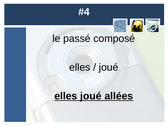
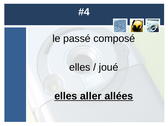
elles joué: joué -> aller
